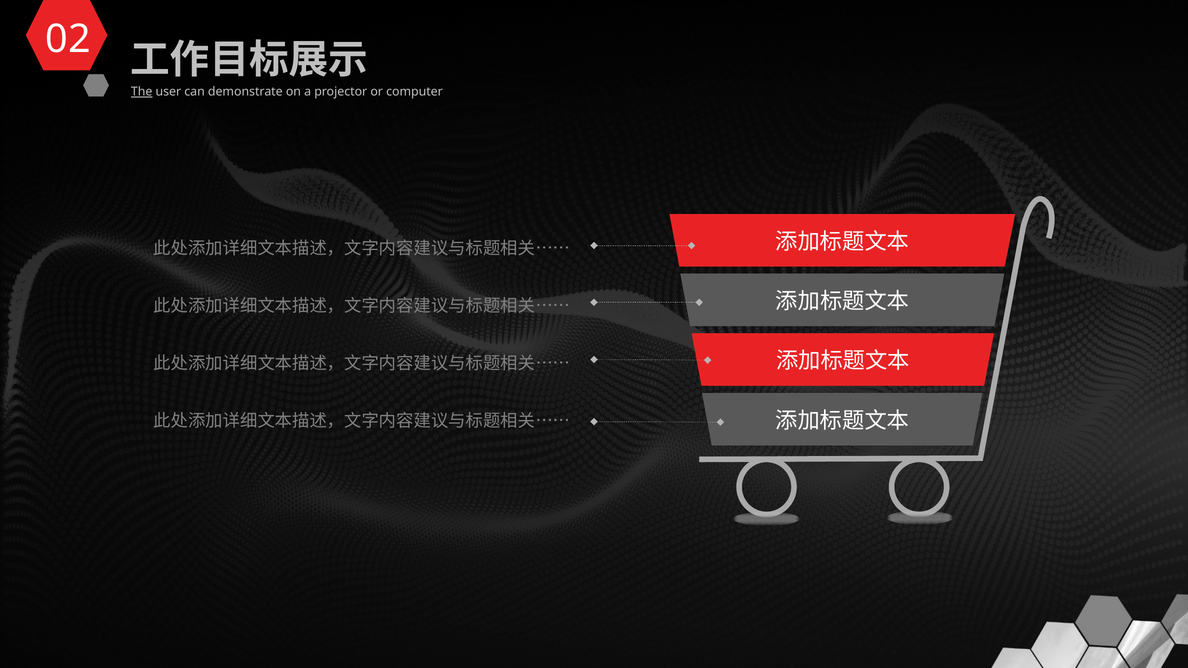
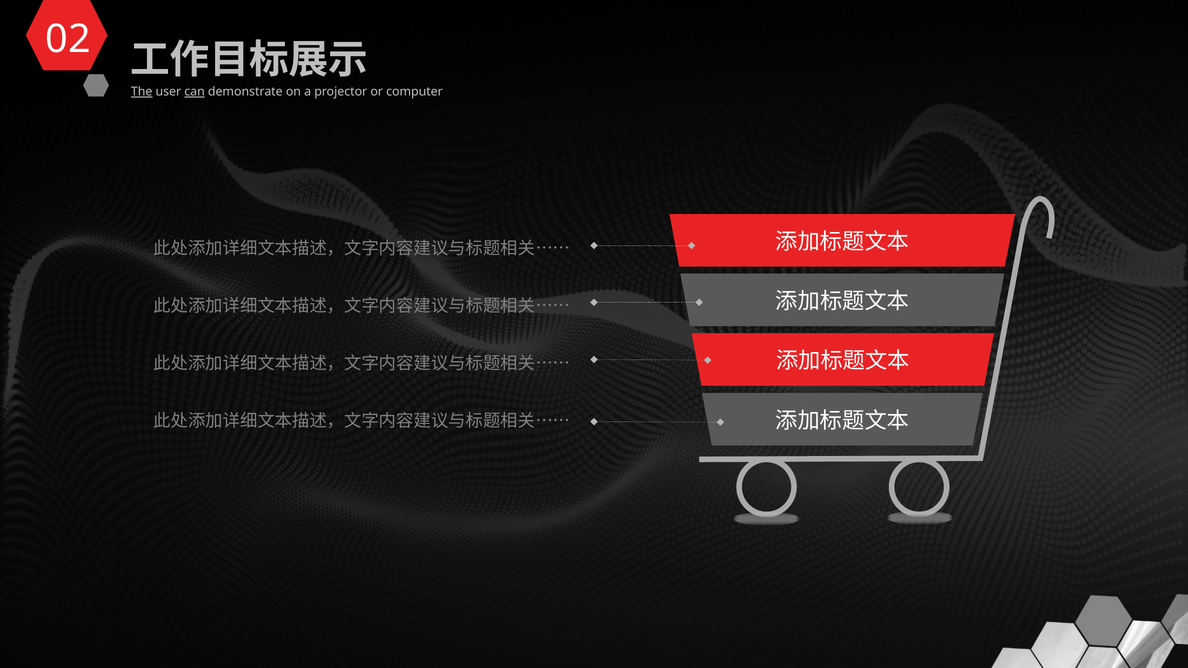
can underline: none -> present
